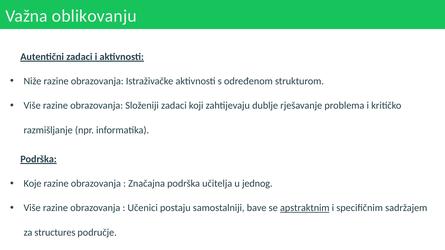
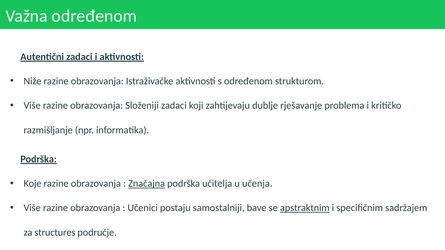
Važna oblikovanju: oblikovanju -> određenom
Značajna underline: none -> present
jednog: jednog -> učenja
